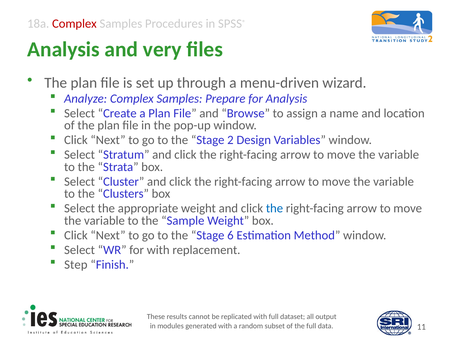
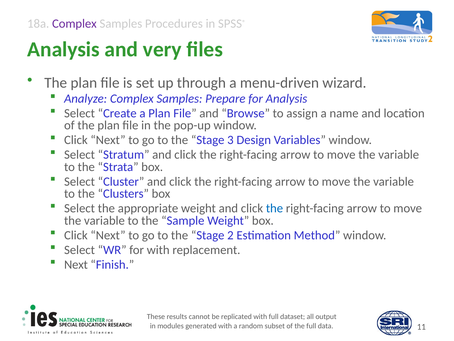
Complex at (74, 24) colour: red -> purple
2: 2 -> 3
6: 6 -> 2
Step at (76, 264): Step -> Next
